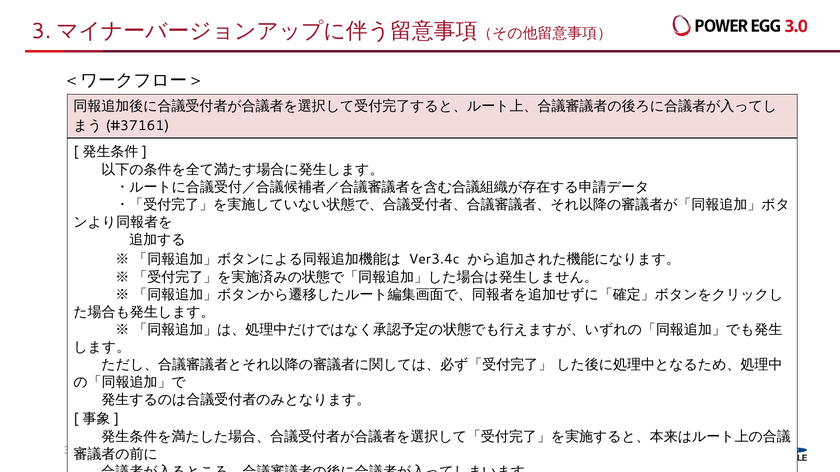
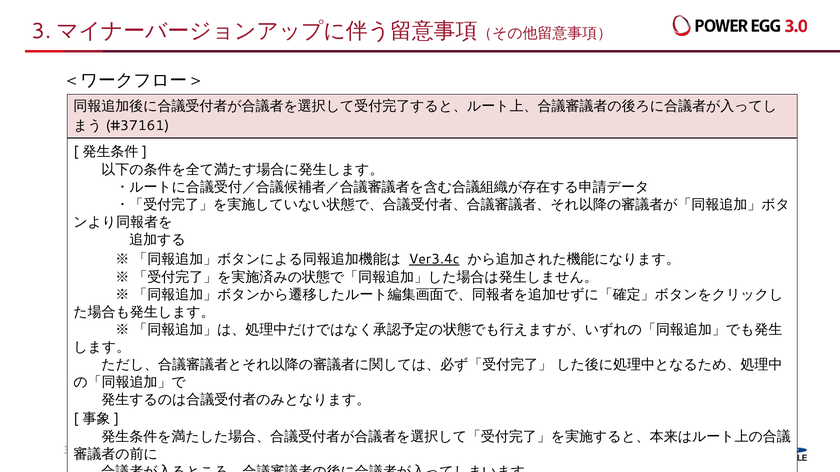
Ver3.4c underline: none -> present
